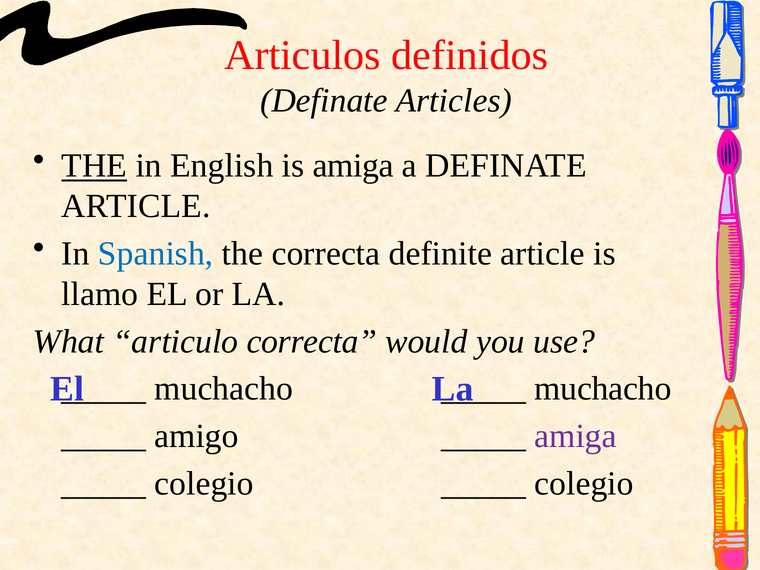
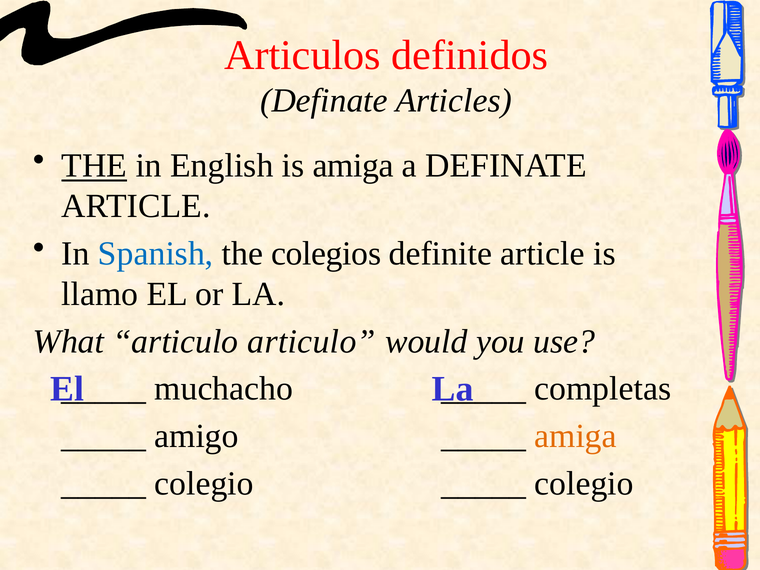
the correcta: correcta -> colegios
articulo correcta: correcta -> articulo
muchacho at (603, 389): muchacho -> completas
amiga at (576, 436) colour: purple -> orange
